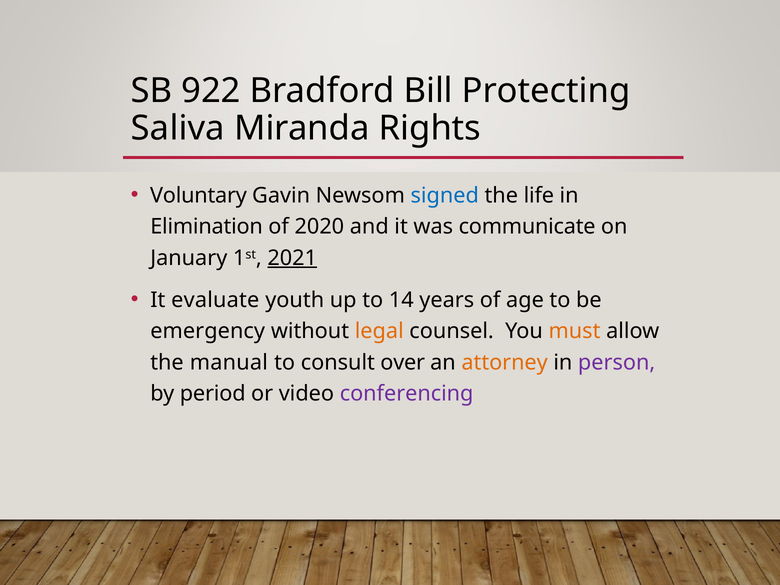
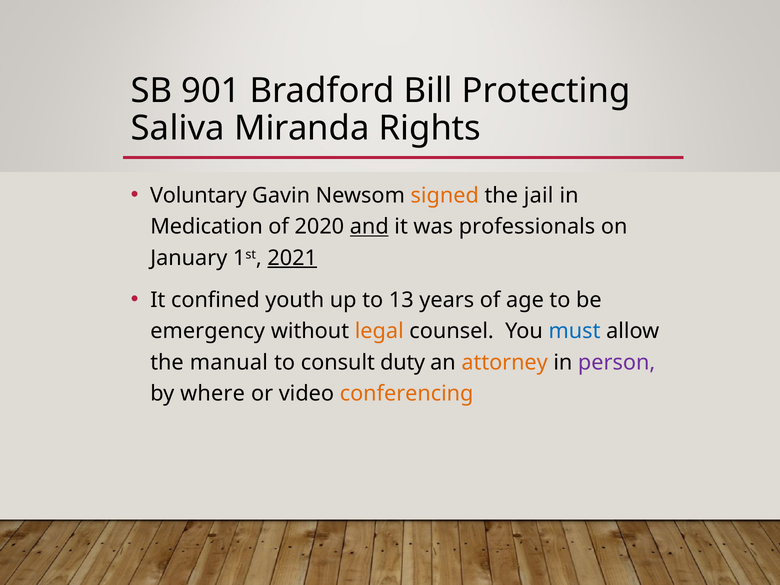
922: 922 -> 901
signed colour: blue -> orange
life: life -> jail
Elimination: Elimination -> Medication
and underline: none -> present
communicate: communicate -> professionals
evaluate: evaluate -> confined
14: 14 -> 13
must colour: orange -> blue
over: over -> duty
period: period -> where
conferencing colour: purple -> orange
